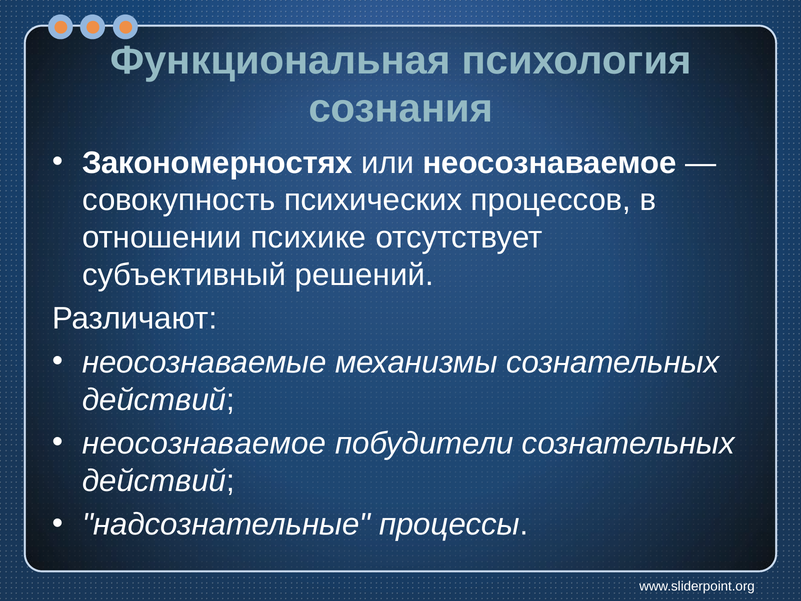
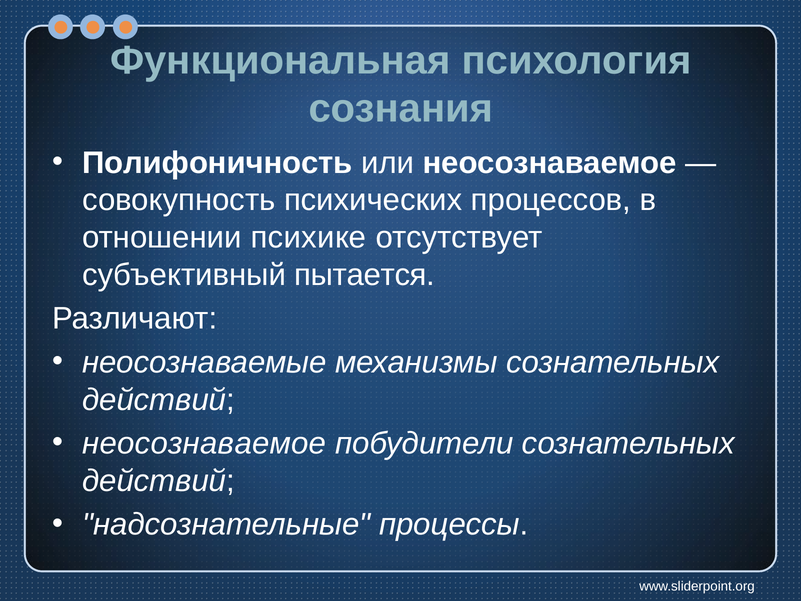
Закономерностях: Закономерностях -> Полифоничность
решений: решений -> пытается
